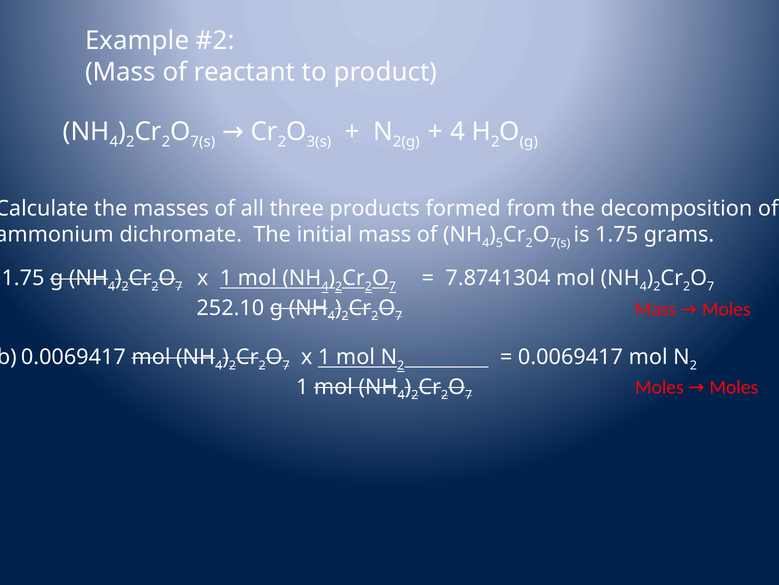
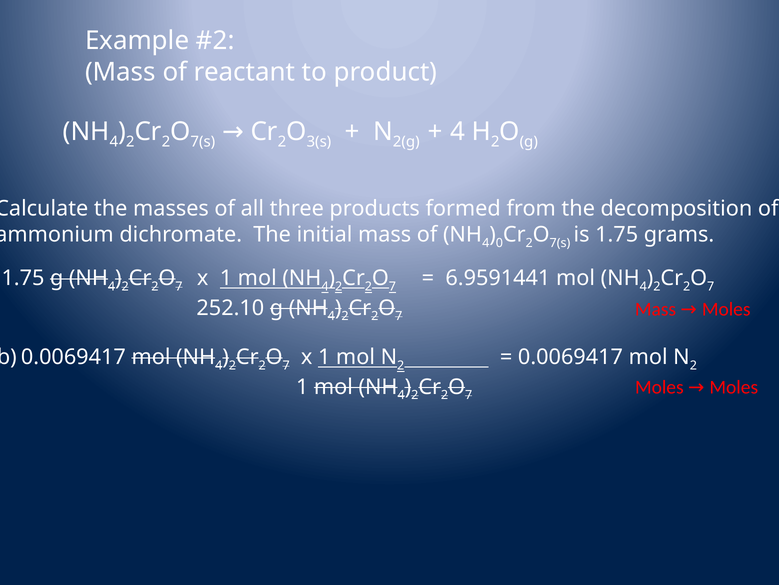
5: 5 -> 0
7.8741304: 7.8741304 -> 6.9591441
